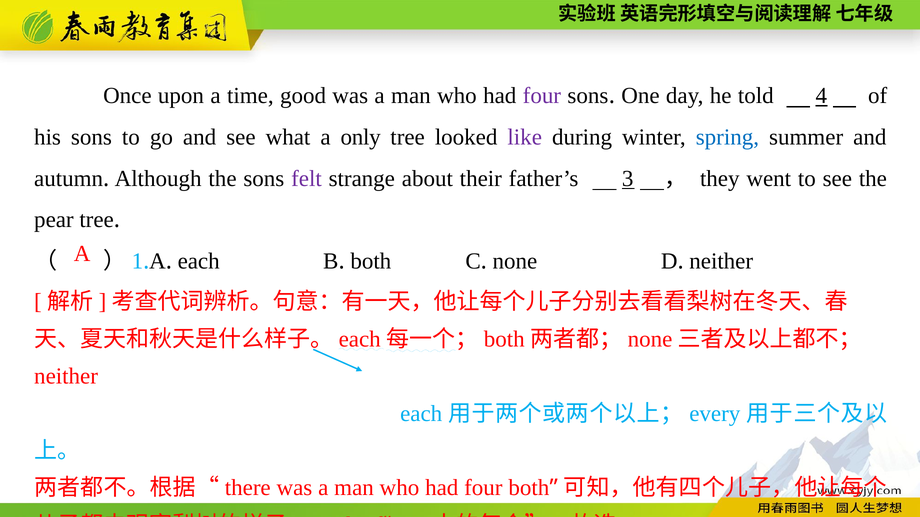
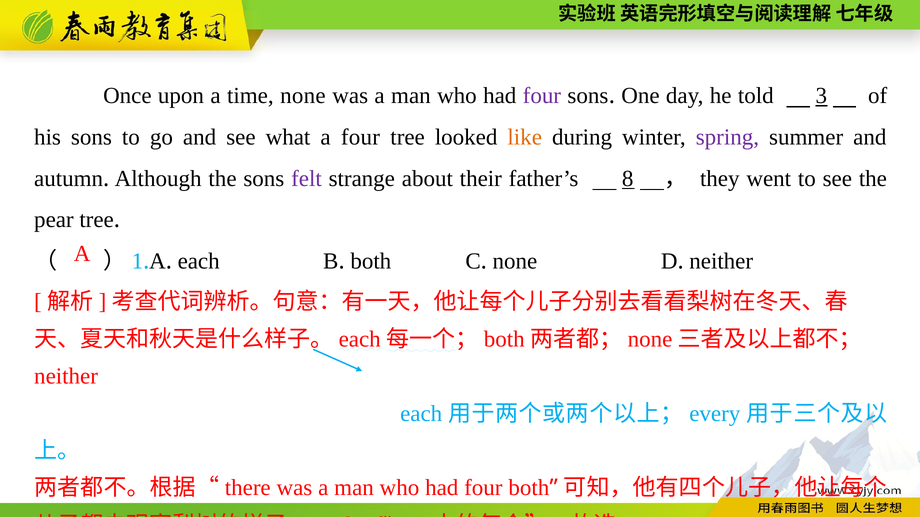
time good: good -> none
4: 4 -> 3
a only: only -> four
like colour: purple -> orange
spring colour: blue -> purple
3: 3 -> 8
